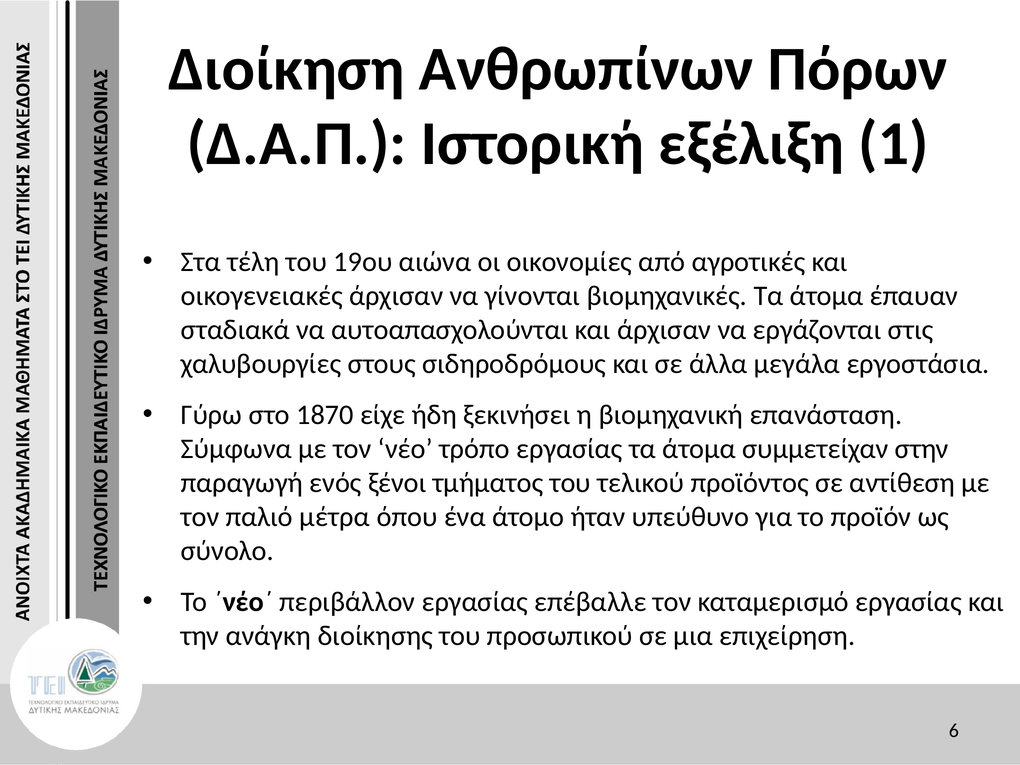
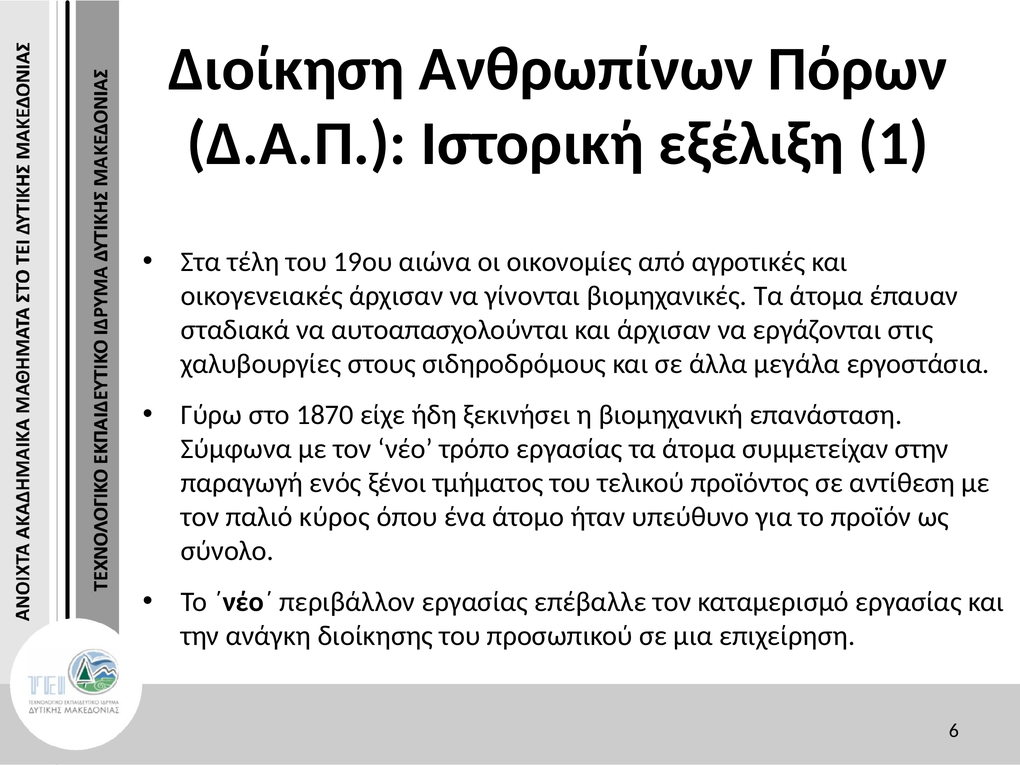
μέτρα: μέτρα -> κύρος
